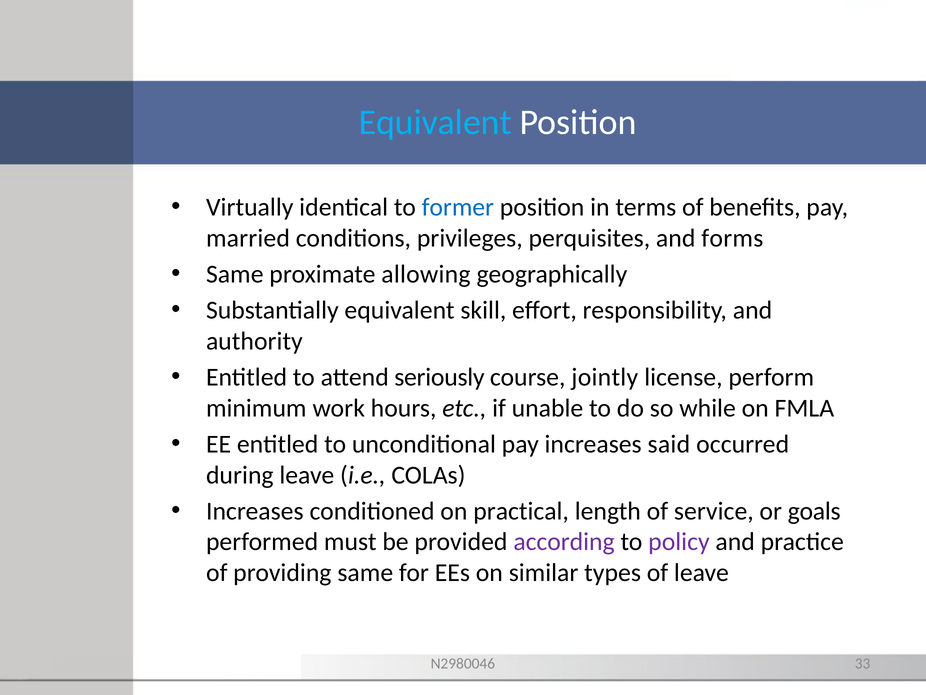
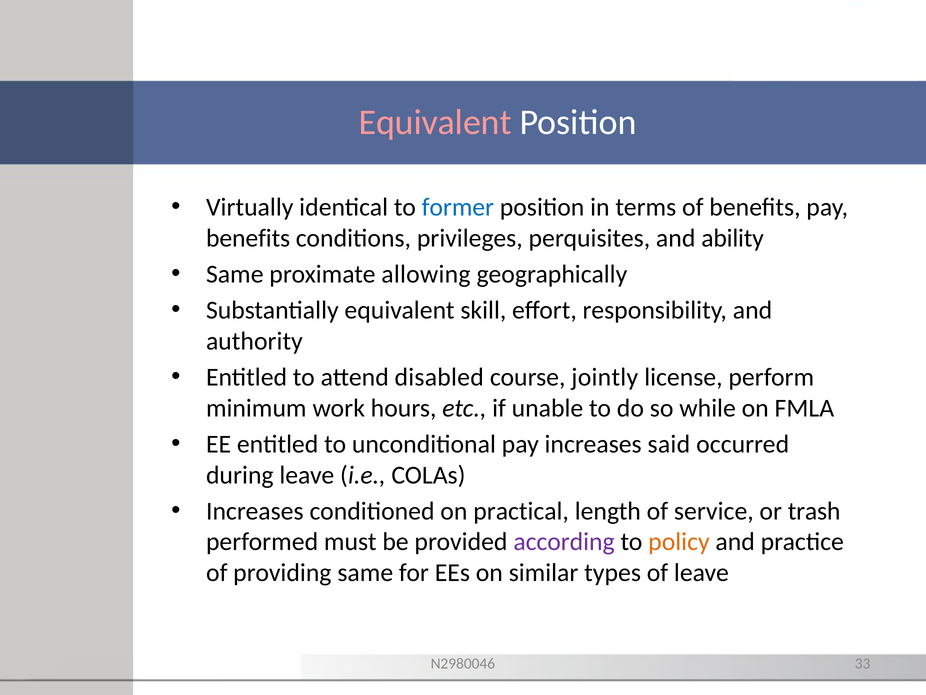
Equivalent at (435, 122) colour: light blue -> pink
married at (248, 238): married -> benefits
forms: forms -> ability
seriously: seriously -> disabled
goals: goals -> trash
policy colour: purple -> orange
